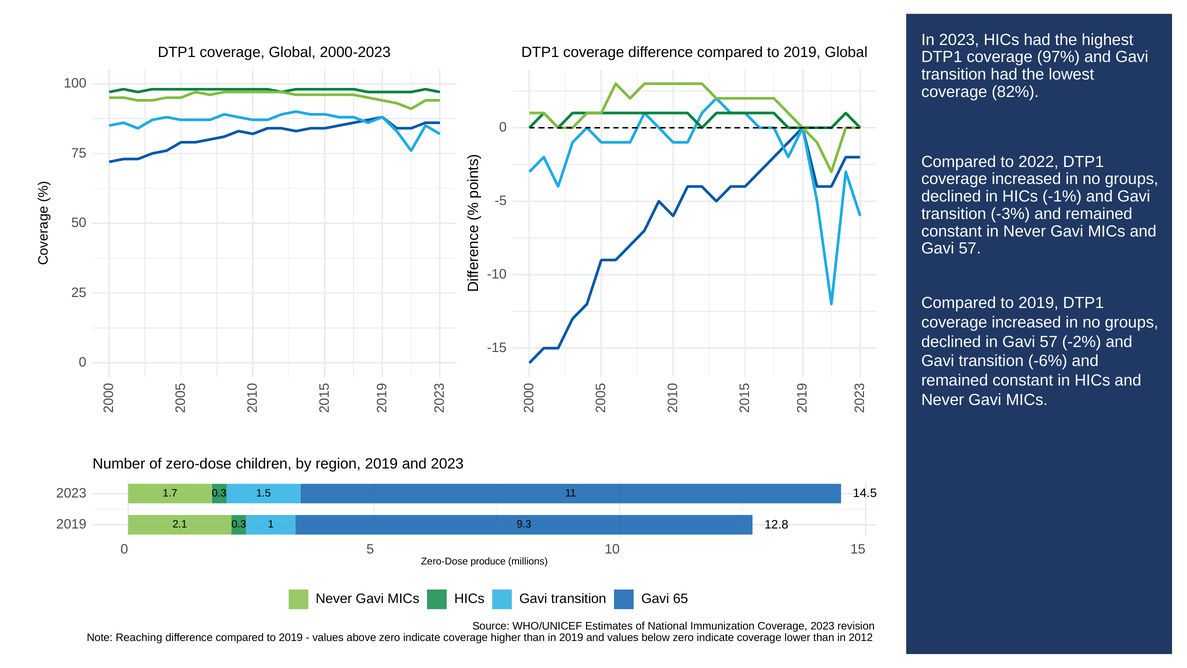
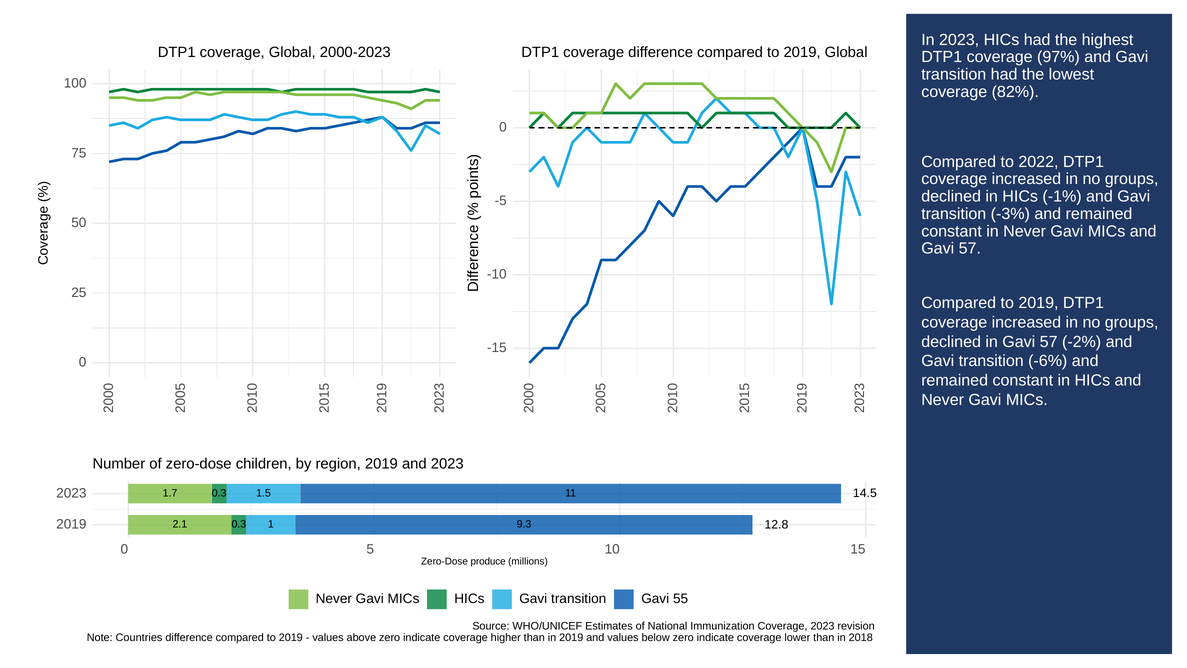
65: 65 -> 55
Reaching: Reaching -> Countries
2012: 2012 -> 2018
